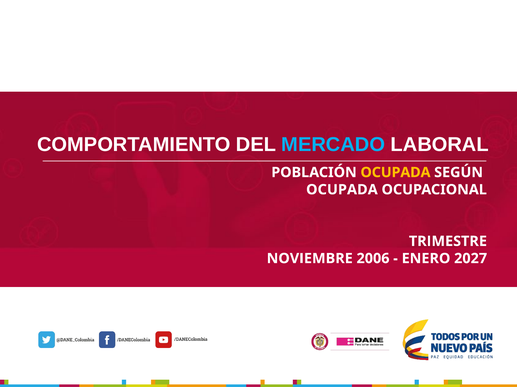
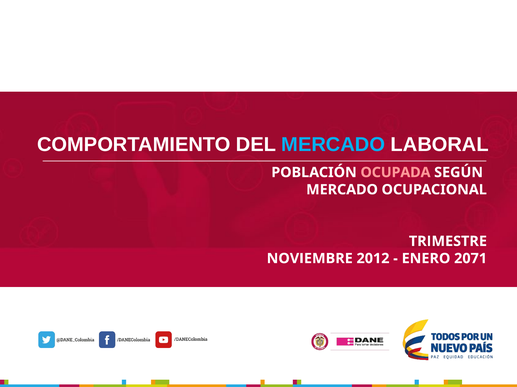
OCUPADA at (395, 173) colour: yellow -> pink
OCUPADA at (342, 190): OCUPADA -> MERCADO
2006: 2006 -> 2012
2027: 2027 -> 2071
